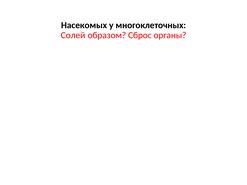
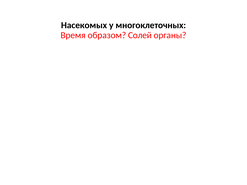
Солей: Солей -> Время
Сброс: Сброс -> Солей
